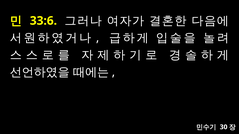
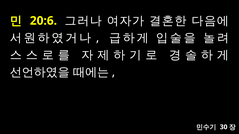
33:6: 33:6 -> 20:6
